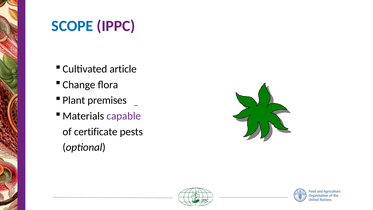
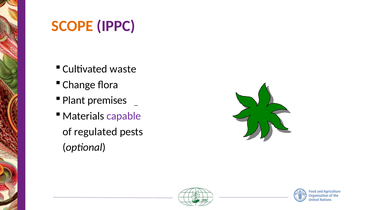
SCOPE colour: blue -> orange
article: article -> waste
certificate: certificate -> regulated
